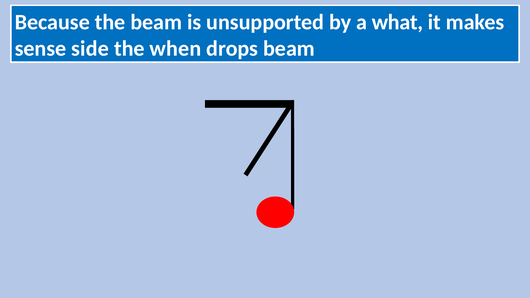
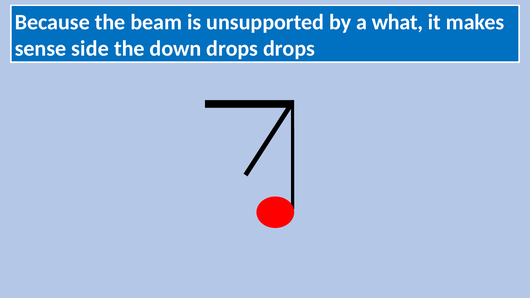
when: when -> down
drops beam: beam -> drops
